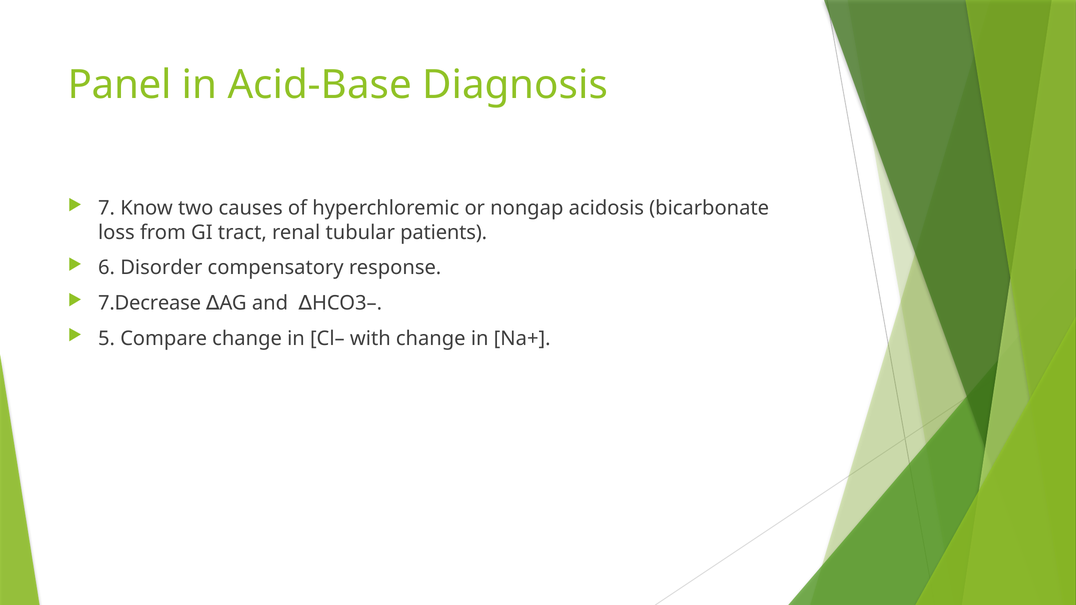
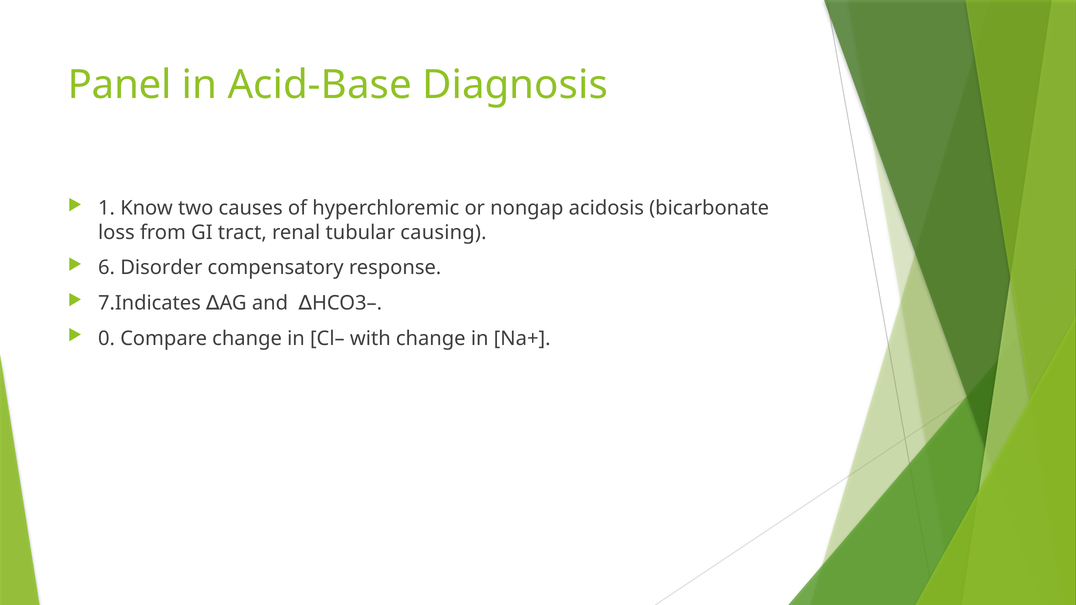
7: 7 -> 1
patients: patients -> causing
7.Decrease: 7.Decrease -> 7.Indicates
5: 5 -> 0
